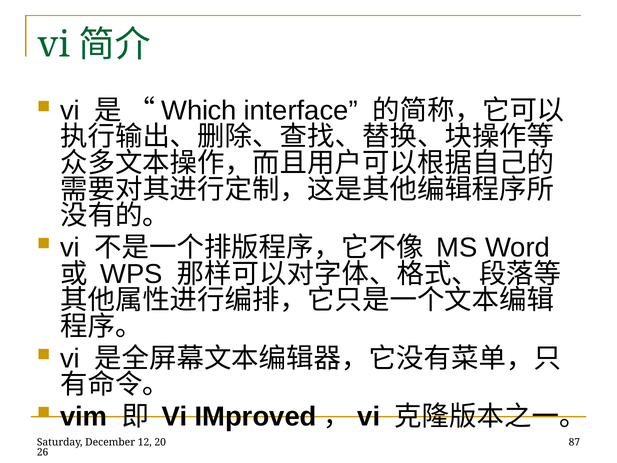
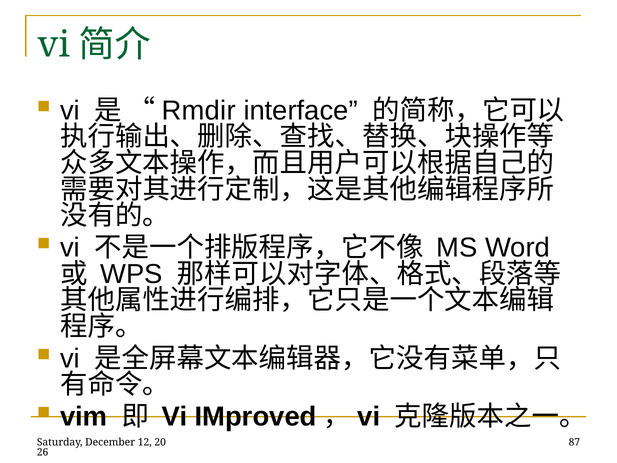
Which: Which -> Rmdir
